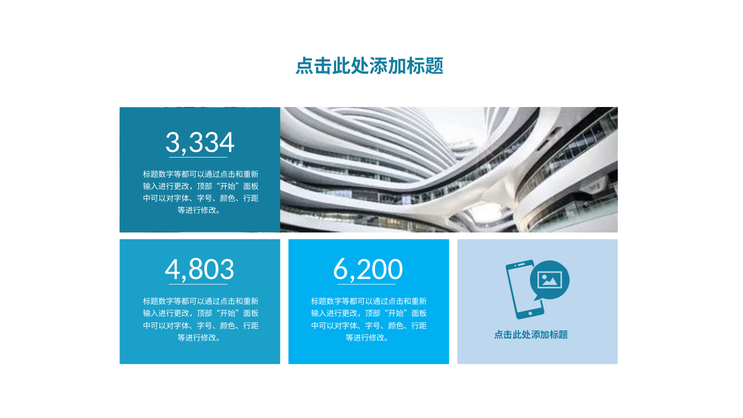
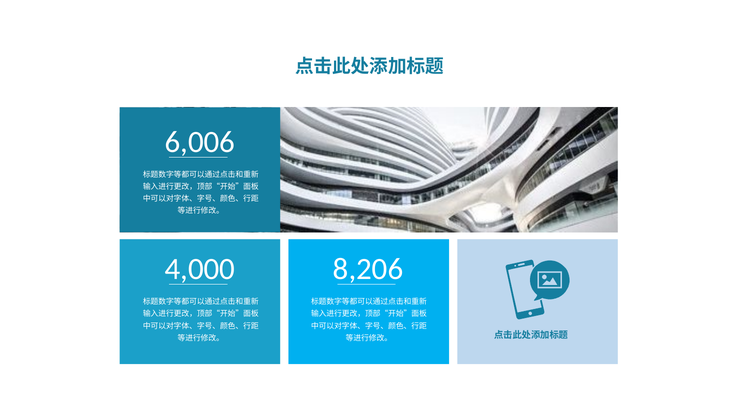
3,334: 3,334 -> 6,006
4,803: 4,803 -> 4,000
6,200: 6,200 -> 8,206
